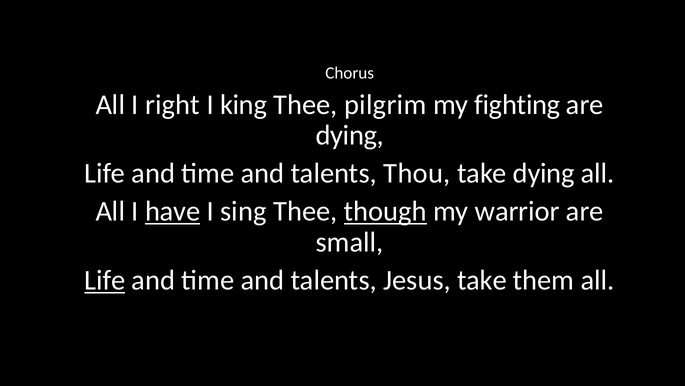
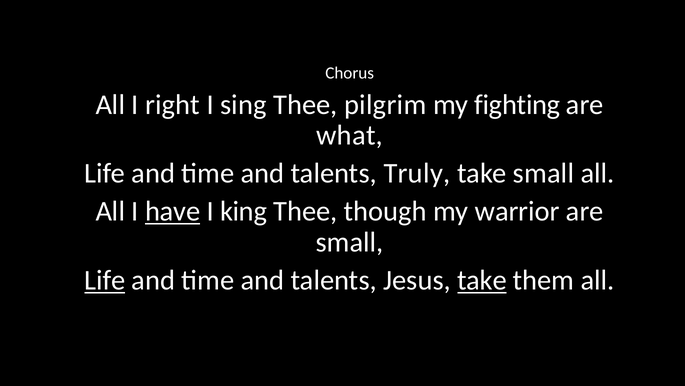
king: king -> sing
dying at (350, 135): dying -> what
Thou: Thou -> Truly
take dying: dying -> small
sing: sing -> king
though underline: present -> none
take at (482, 280) underline: none -> present
